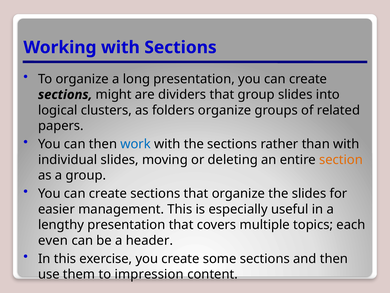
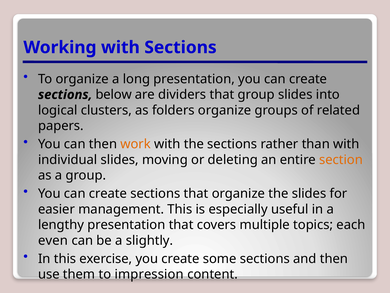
might: might -> below
work colour: blue -> orange
header: header -> slightly
